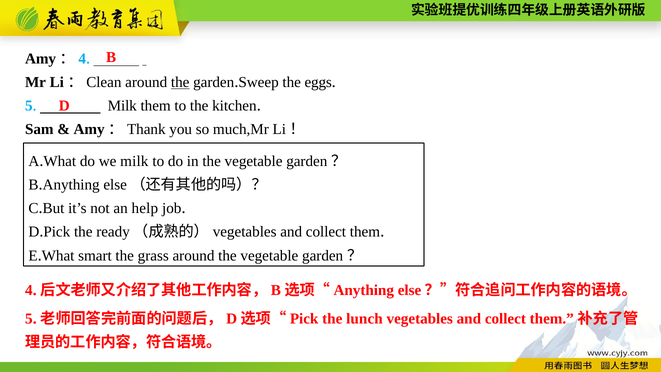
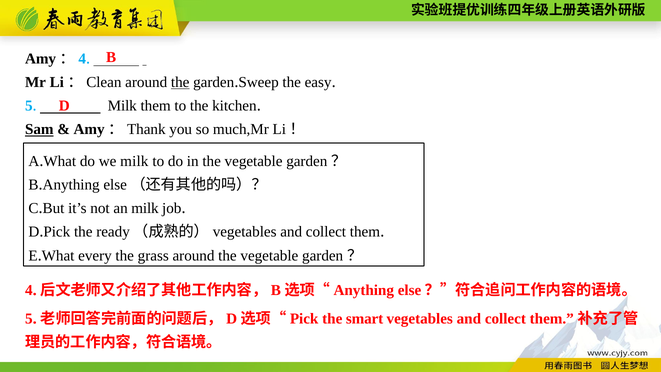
eggs: eggs -> easy
Sam underline: none -> present
an help: help -> milk
smart: smart -> every
lunch: lunch -> smart
